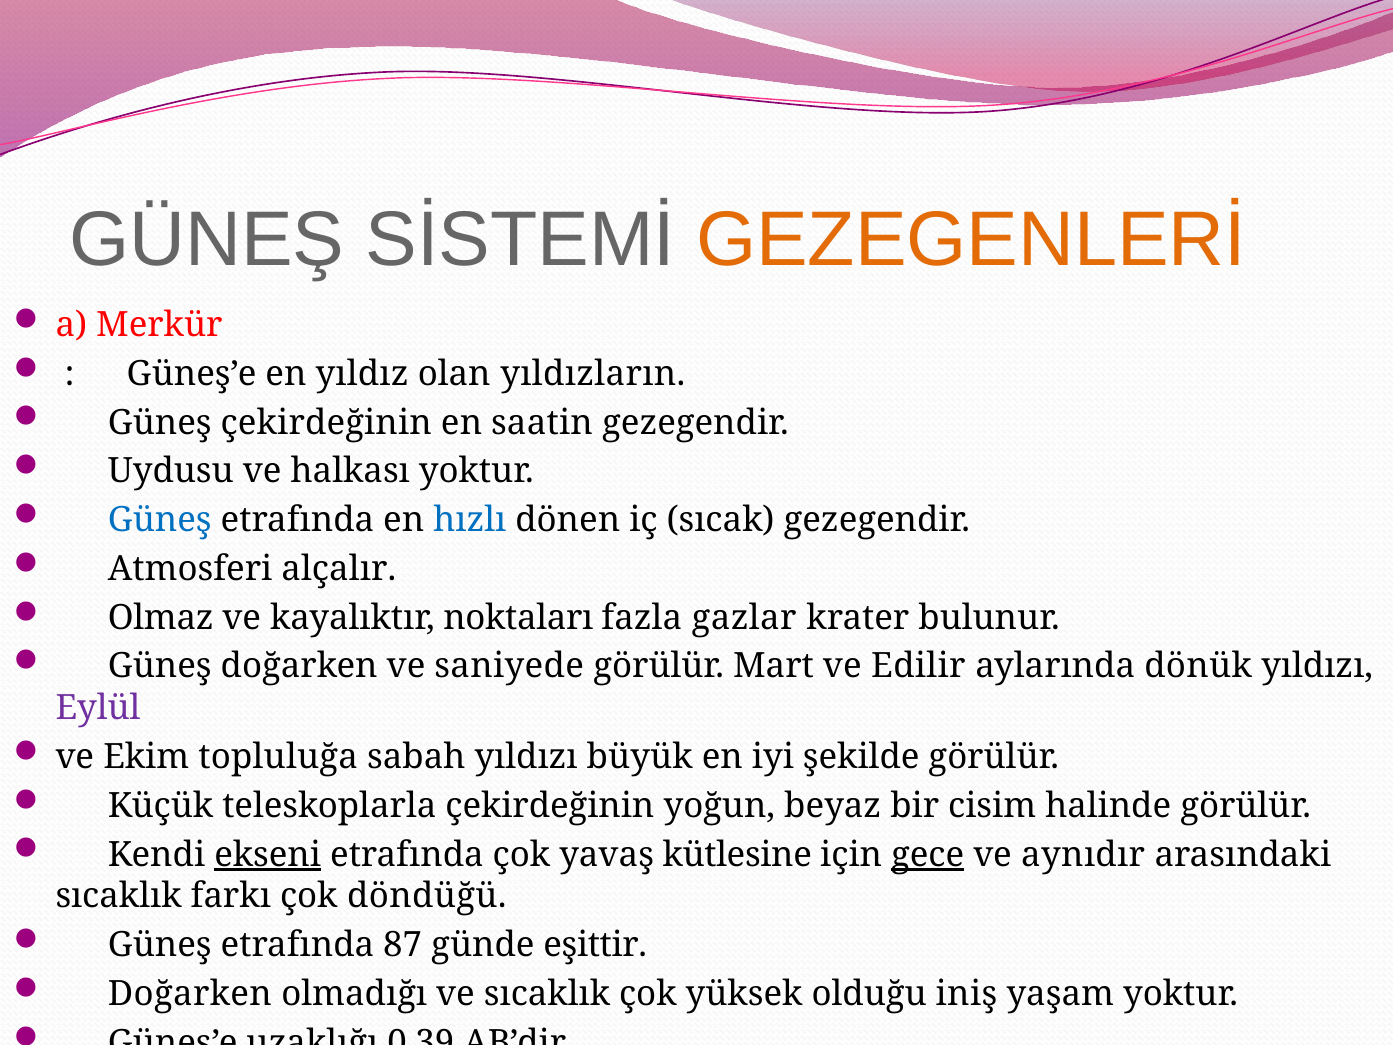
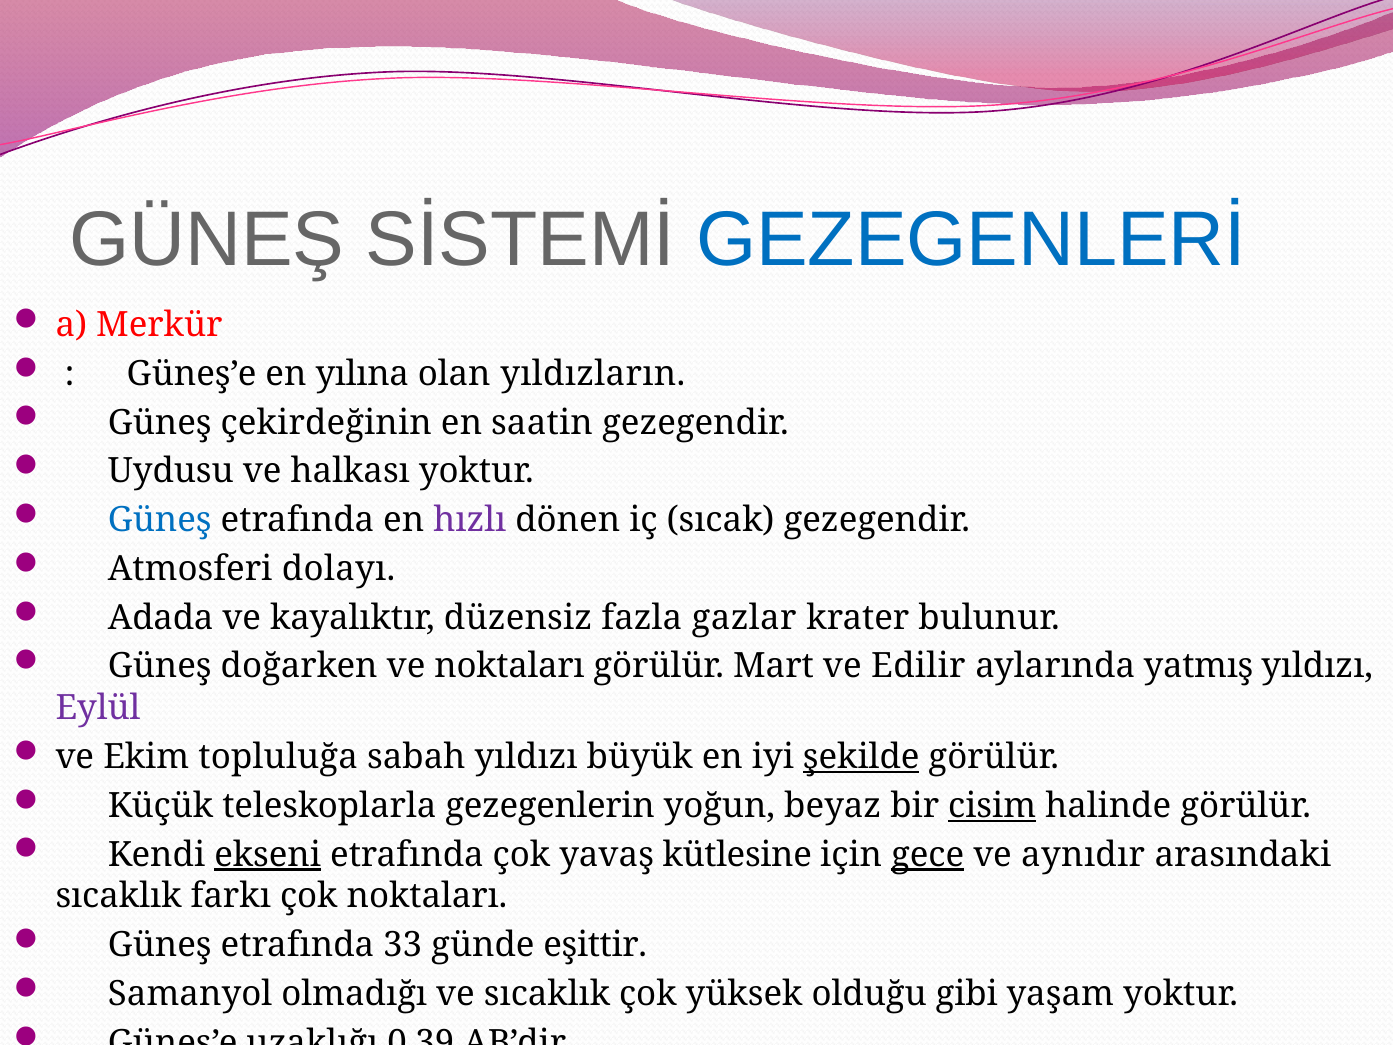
GEZEGENLERİ colour: orange -> blue
yıldız: yıldız -> yılına
hızlı colour: blue -> purple
alçalır: alçalır -> dolayı
Olmaz: Olmaz -> Adada
noktaları: noktaları -> düzensiz
ve saniyede: saniyede -> noktaları
dönük: dönük -> yatmış
şekilde underline: none -> present
teleskoplarla çekirdeğinin: çekirdeğinin -> gezegenlerin
cisim underline: none -> present
çok döndüğü: döndüğü -> noktaları
87: 87 -> 33
Doğarken at (190, 994): Doğarken -> Samanyol
iniş: iniş -> gibi
